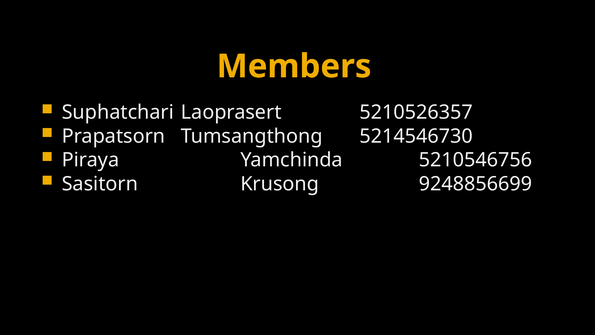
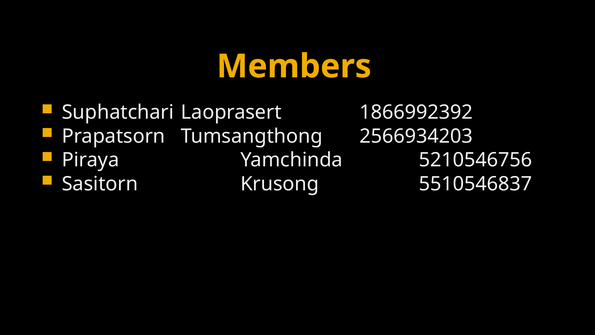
5210526357: 5210526357 -> 1866992392
5214546730: 5214546730 -> 2566934203
9248856699: 9248856699 -> 5510546837
